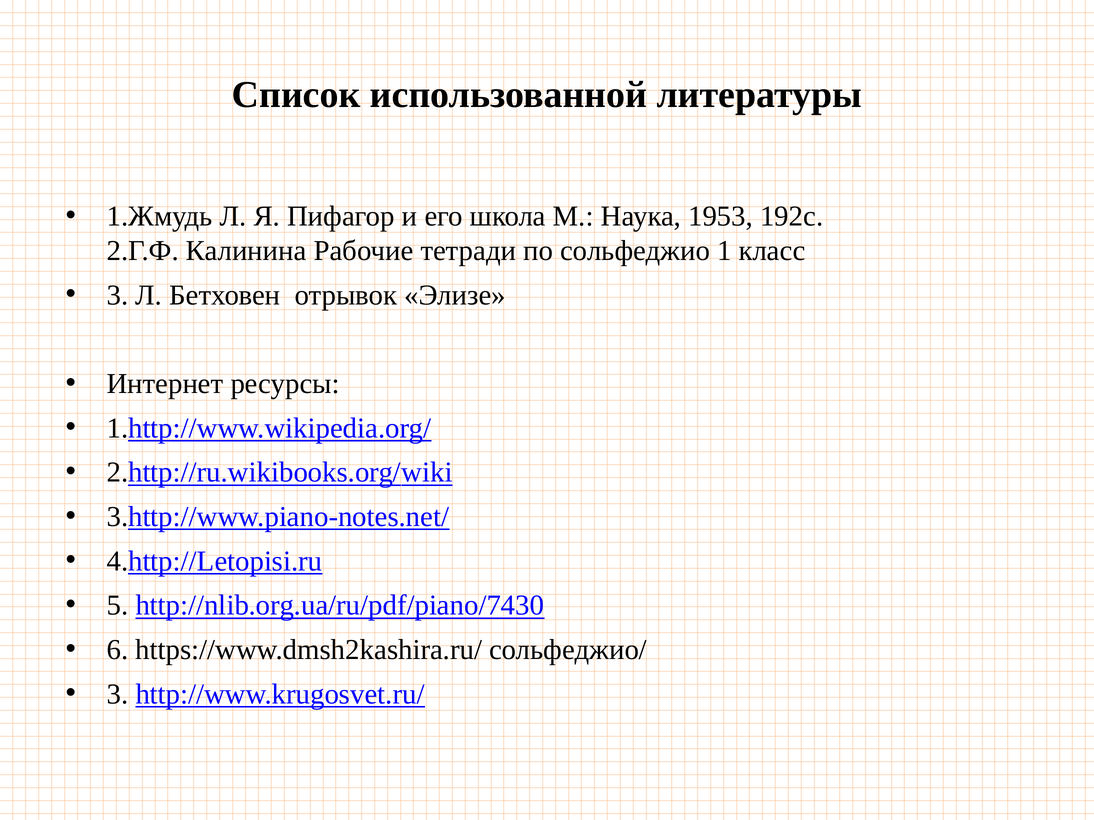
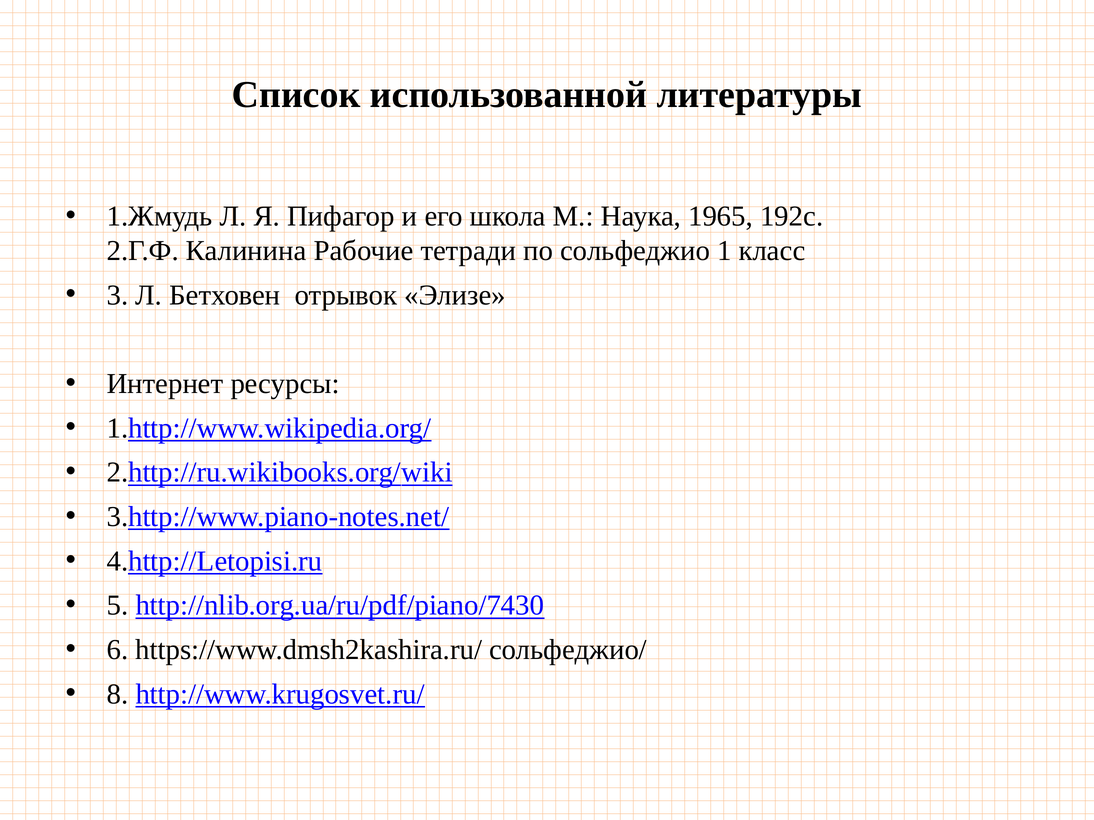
1953: 1953 -> 1965
3 at (117, 695): 3 -> 8
